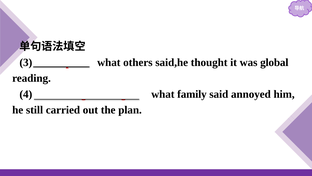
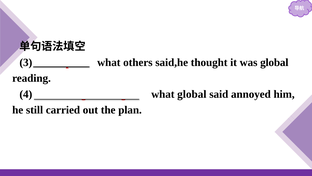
what family: family -> global
